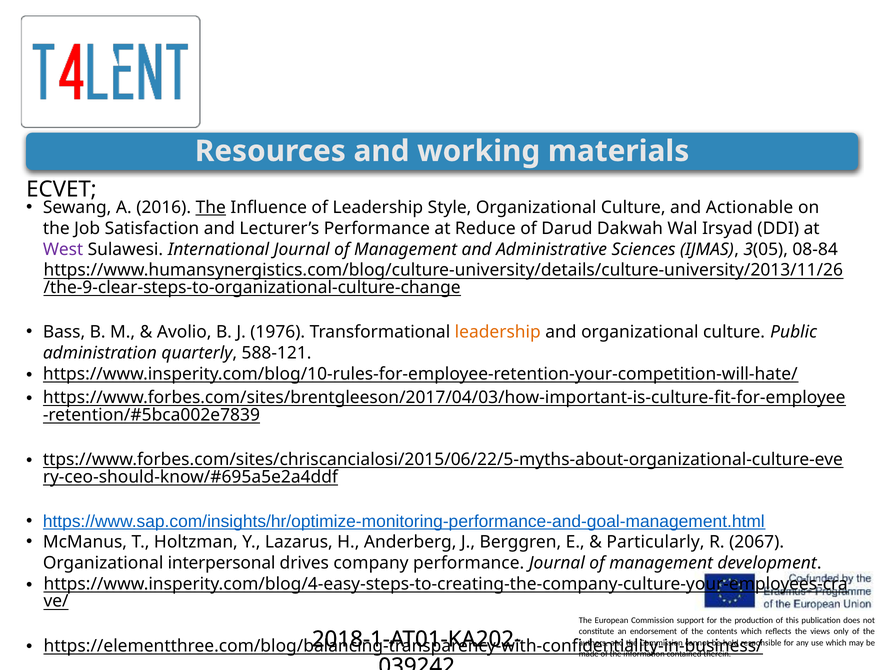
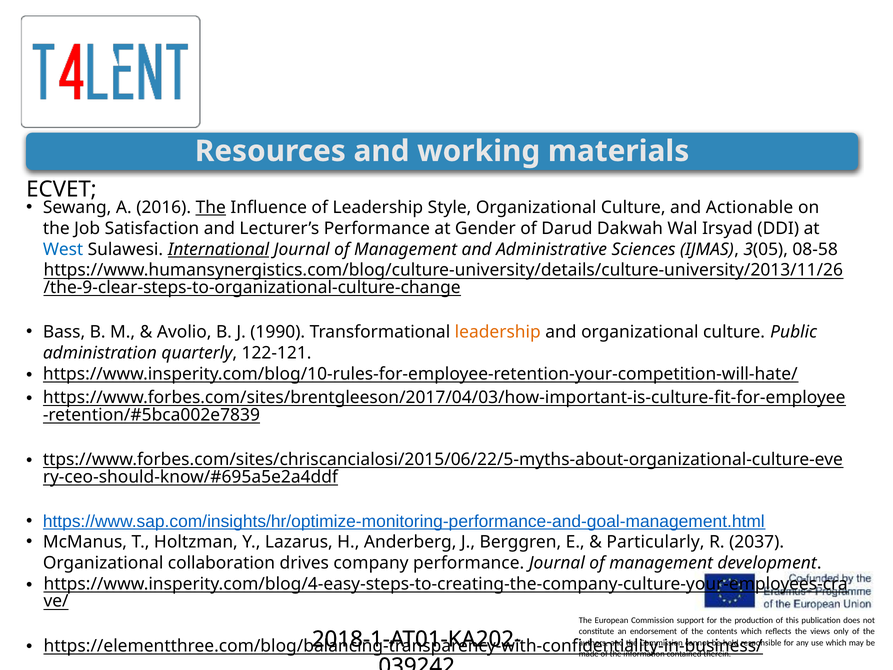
Reduce: Reduce -> Gender
West colour: purple -> blue
International underline: none -> present
08-84: 08-84 -> 08-58
1976: 1976 -> 1990
588-121: 588-121 -> 122-121
2067: 2067 -> 2037
interpersonal: interpersonal -> collaboration
